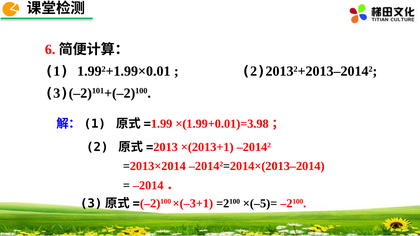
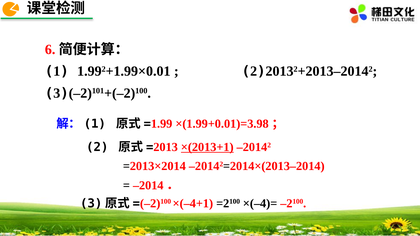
×(2013+1 underline: none -> present
×(–3+1: ×(–3+1 -> ×(–4+1
×(–5)=: ×(–5)= -> ×(–4)=
